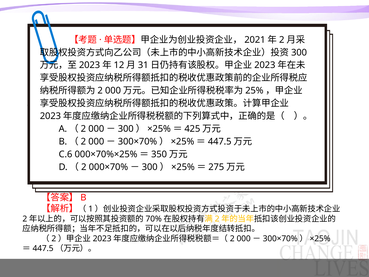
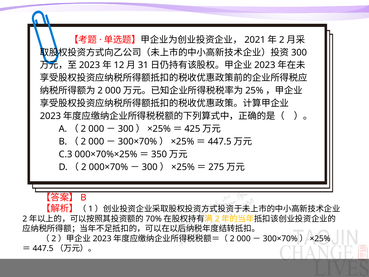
C.6: C.6 -> C.3
